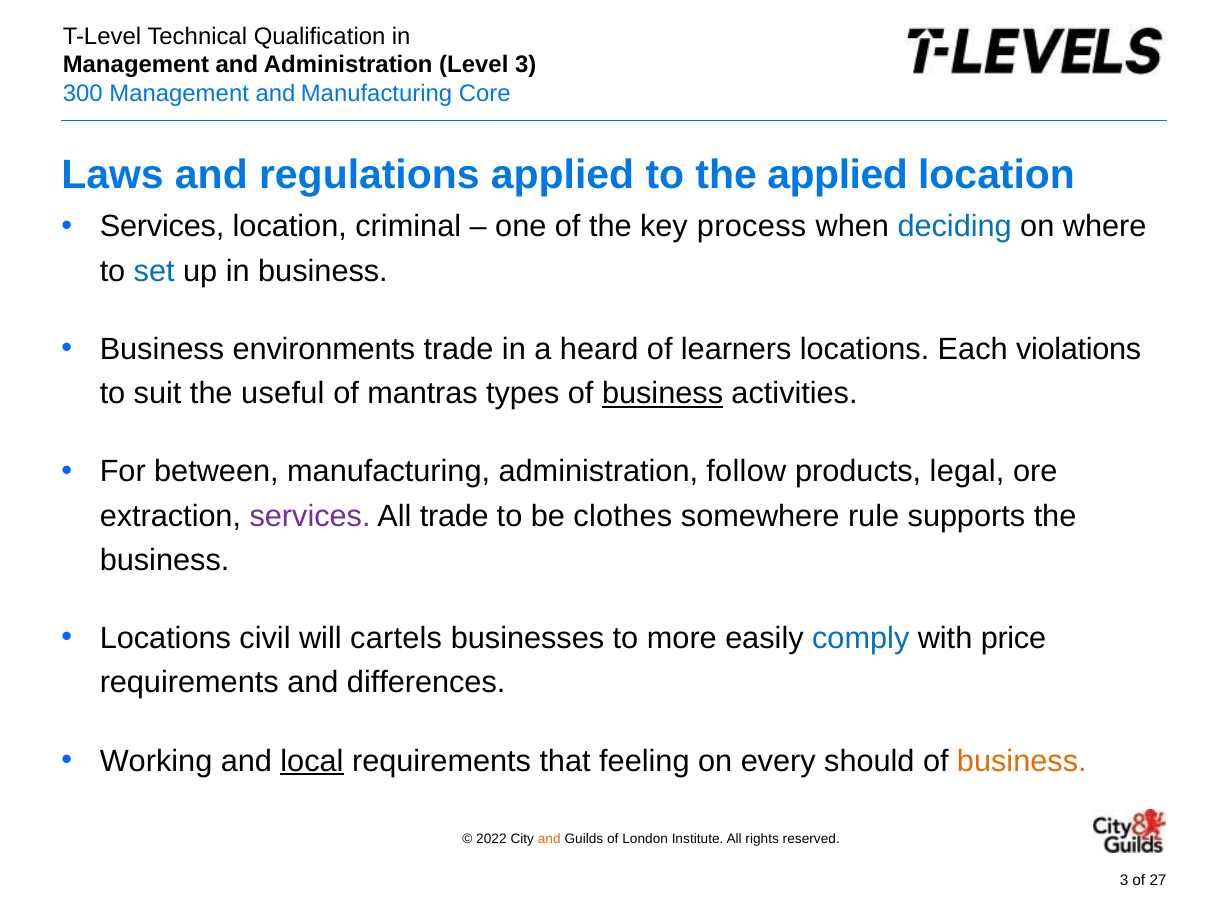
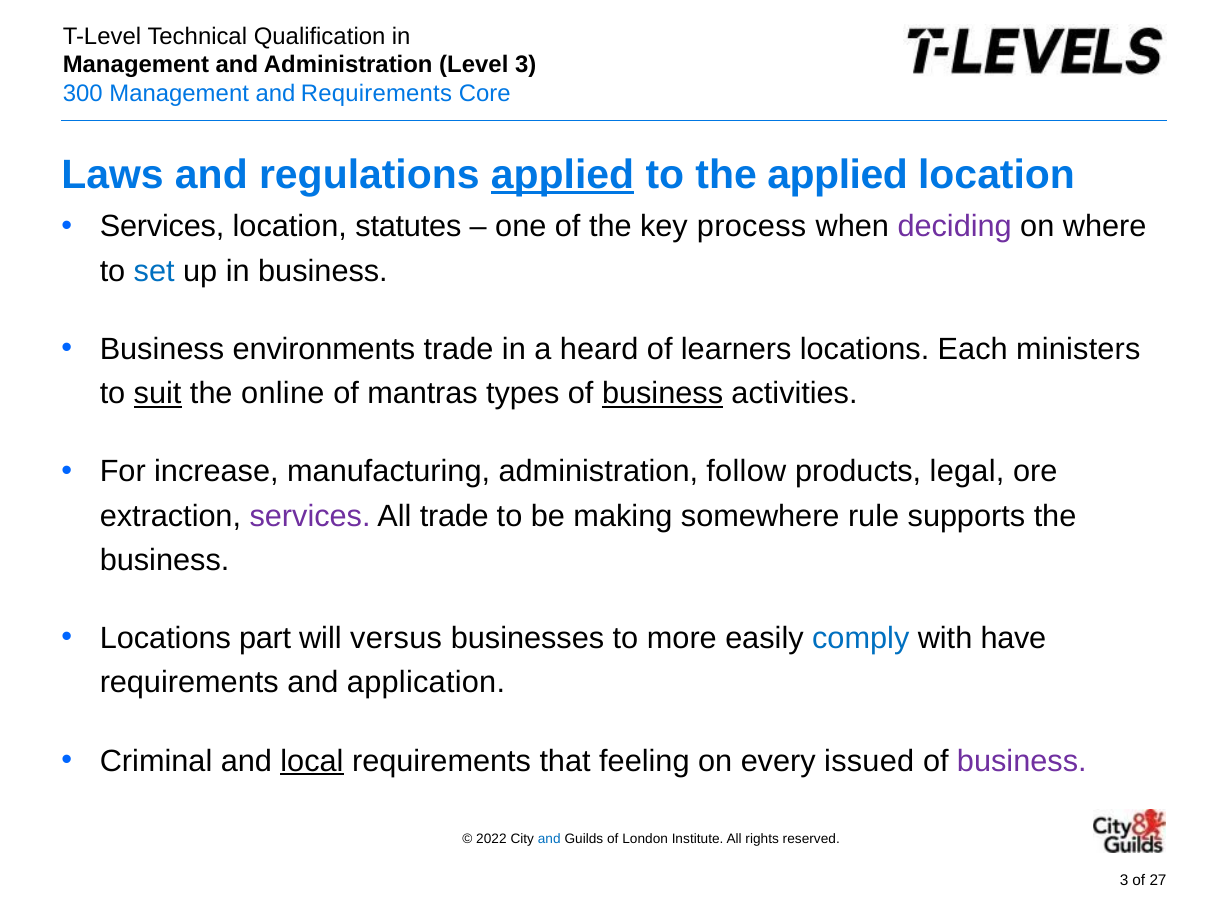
and Manufacturing: Manufacturing -> Requirements
applied at (563, 175) underline: none -> present
criminal: criminal -> statutes
deciding colour: blue -> purple
violations: violations -> ministers
suit underline: none -> present
useful: useful -> online
between: between -> increase
clothes: clothes -> making
civil: civil -> part
cartels: cartels -> versus
price: price -> have
differences: differences -> application
Working: Working -> Criminal
should: should -> issued
business at (1022, 761) colour: orange -> purple
and at (549, 839) colour: orange -> blue
